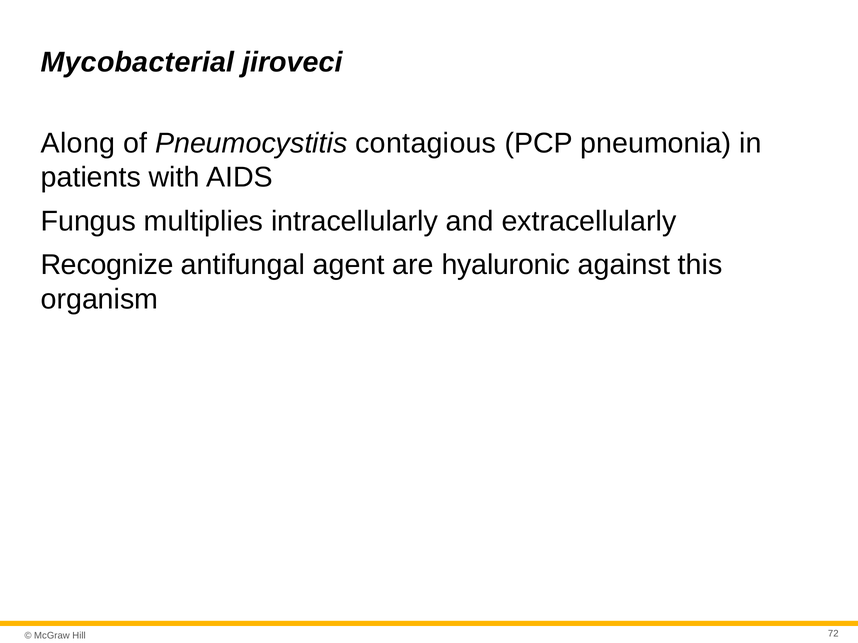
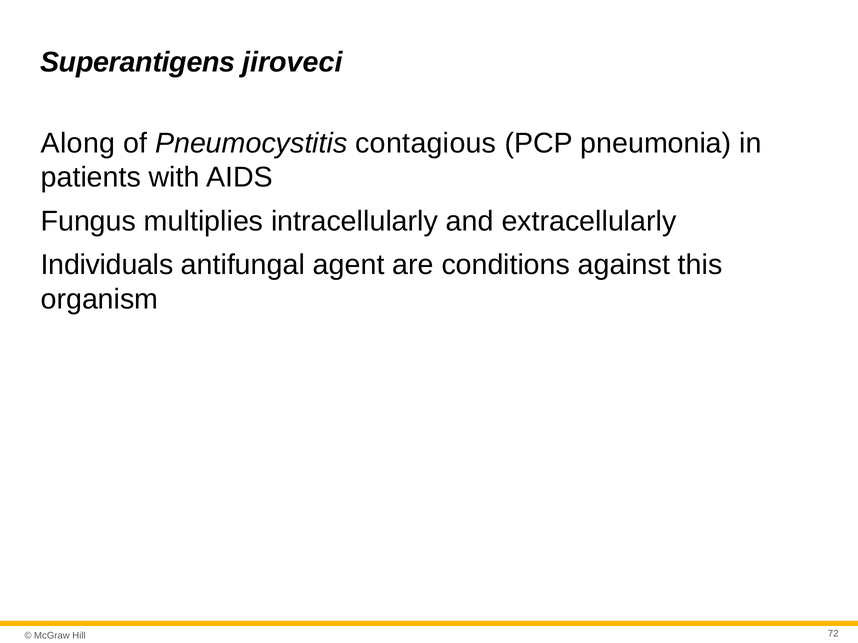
Mycobacterial: Mycobacterial -> Superantigens
Recognize: Recognize -> Individuals
hyaluronic: hyaluronic -> conditions
